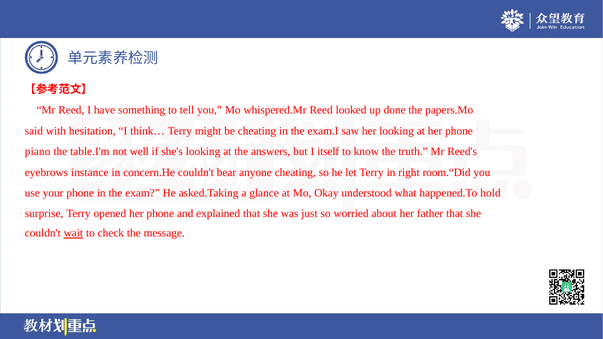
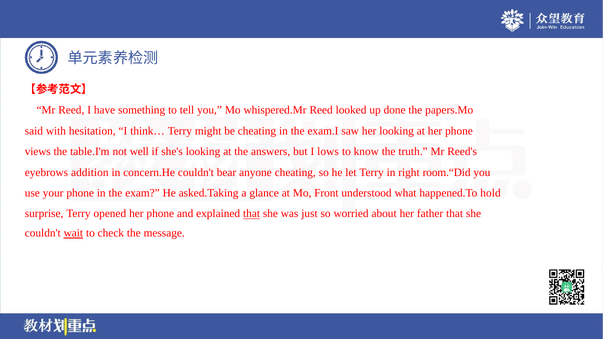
piano: piano -> views
itself: itself -> lows
instance: instance -> addition
Okay: Okay -> Front
that at (252, 214) underline: none -> present
